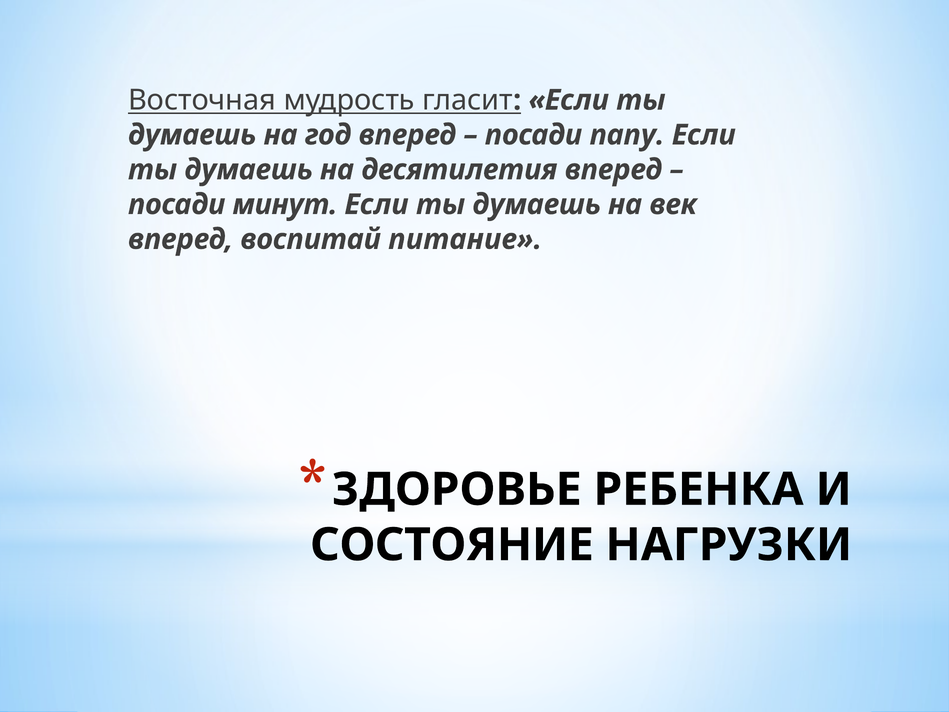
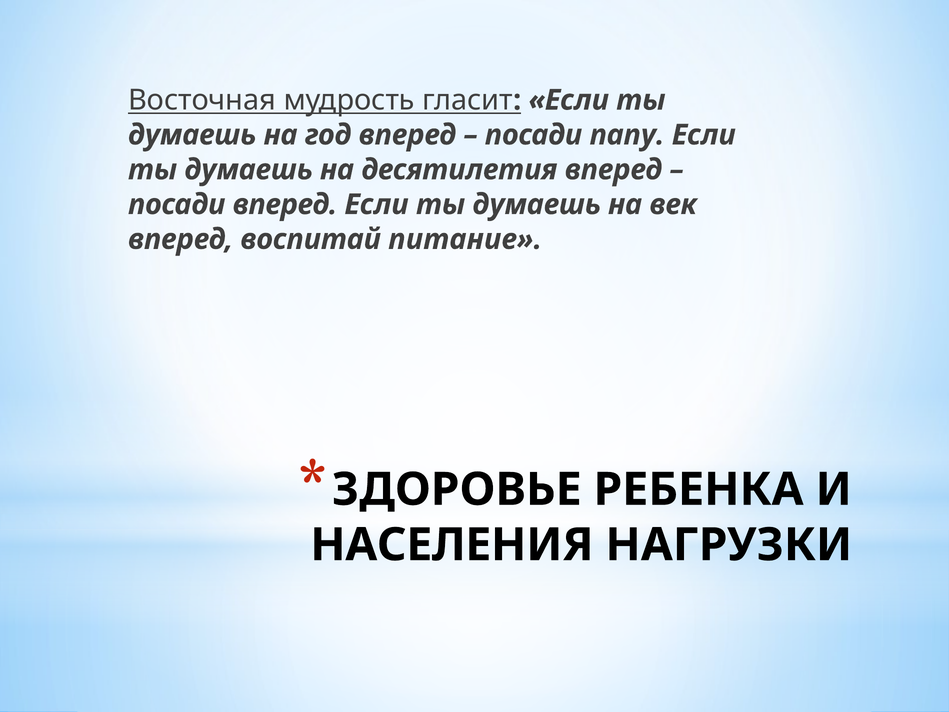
посади минут: минут -> вперед
СОСТОЯНИЕ: СОСТОЯНИЕ -> НАСЕЛЕНИЯ
